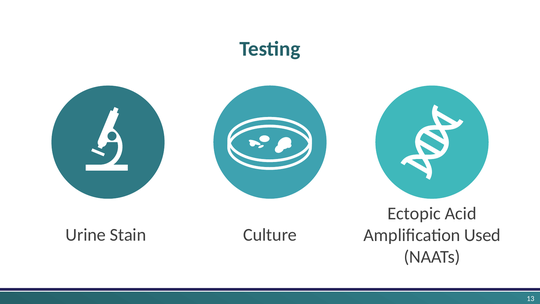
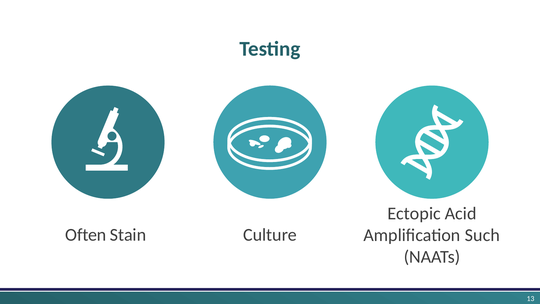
Urine: Urine -> Often
Used: Used -> Such
